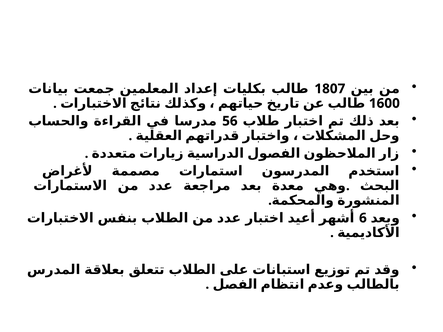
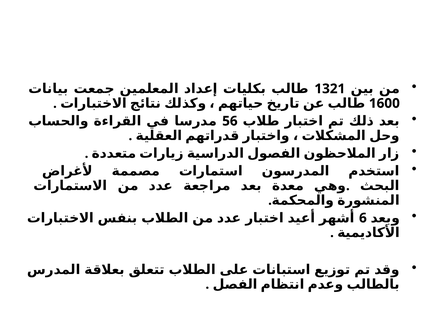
1807: 1807 -> 1321
